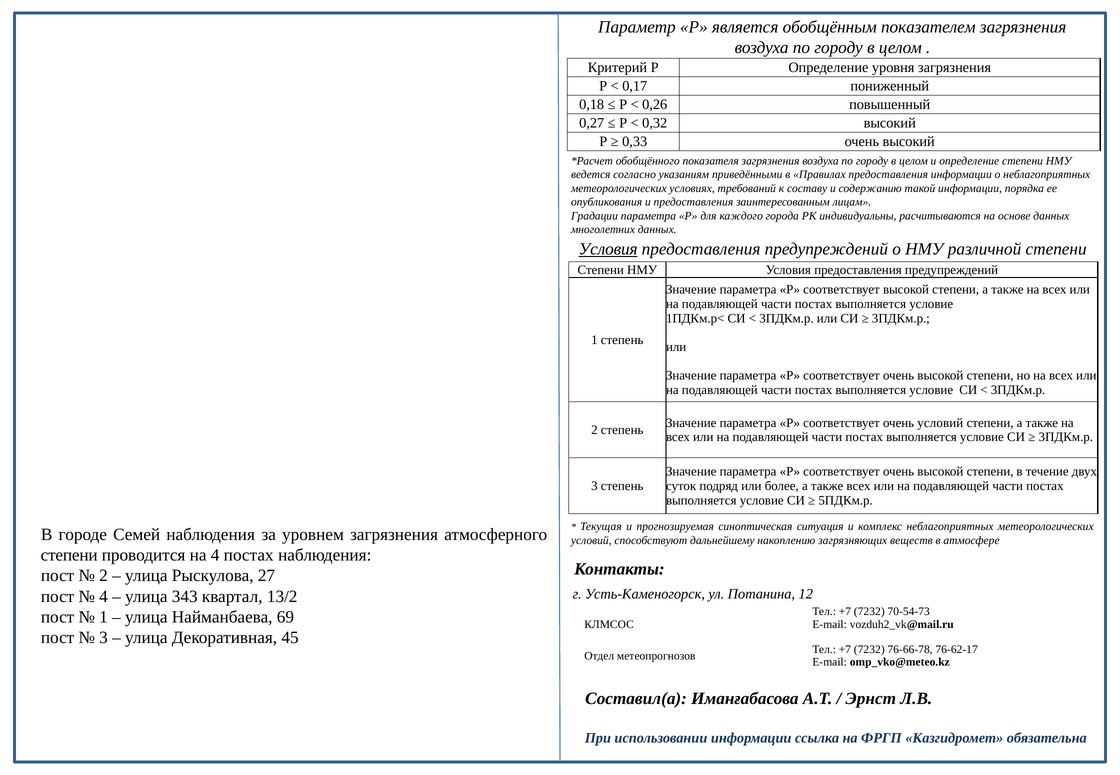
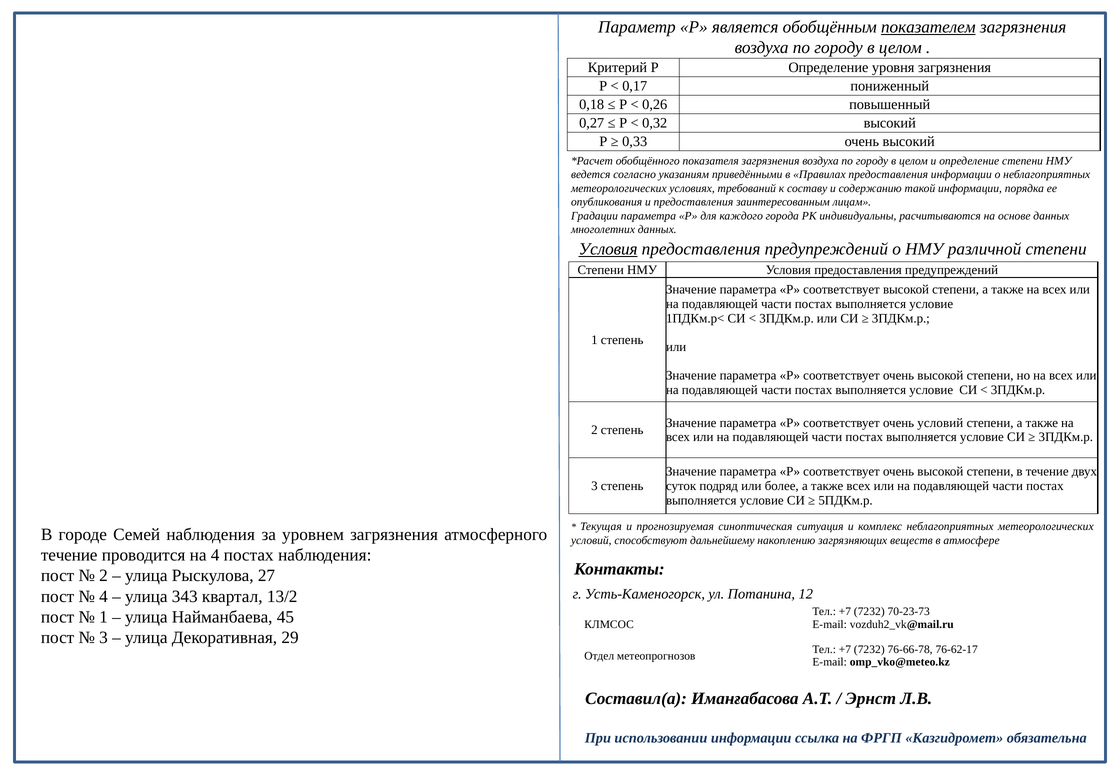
показателем underline: none -> present
степени at (69, 555): степени -> течение
70-54-73: 70-54-73 -> 70-23-73
69: 69 -> 45
45: 45 -> 29
